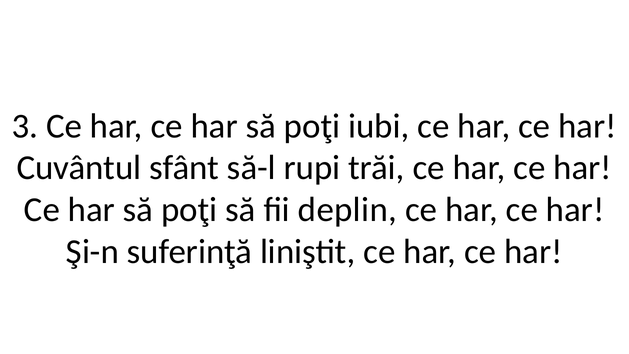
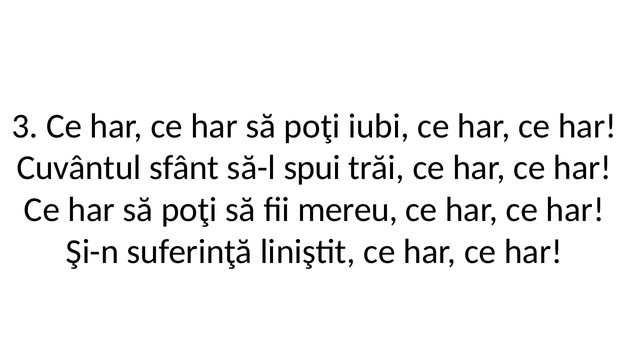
rupi: rupi -> spui
deplin: deplin -> mereu
